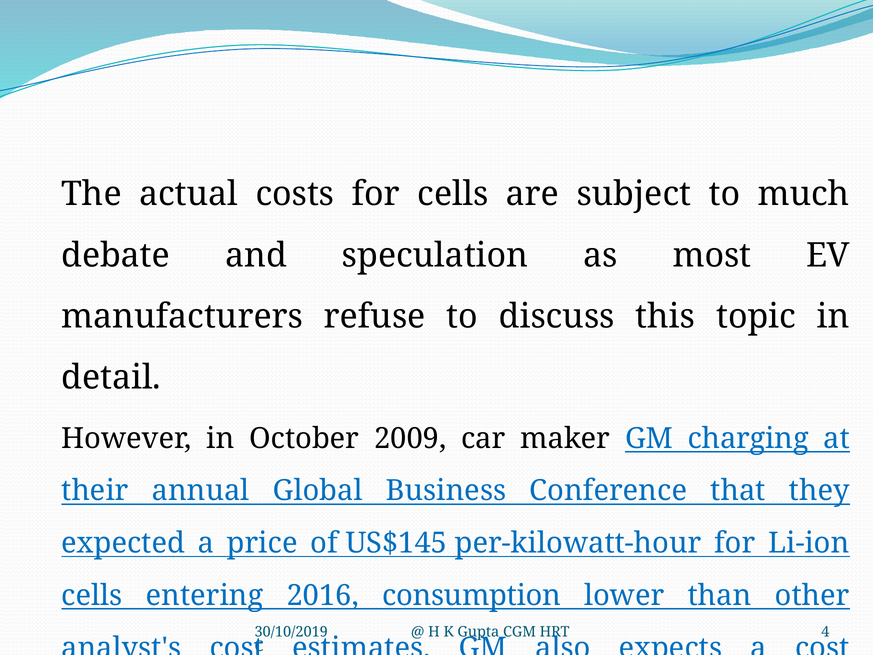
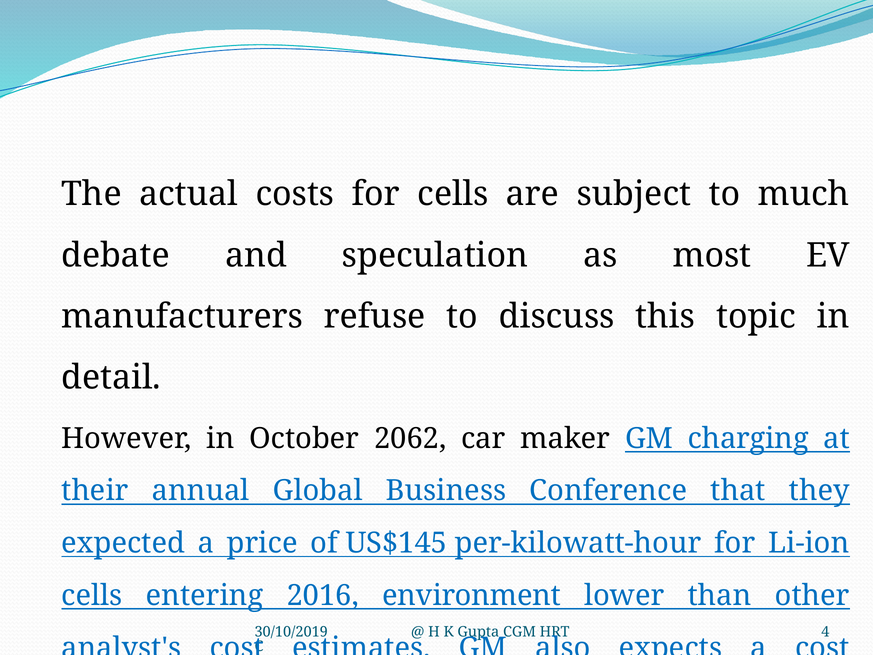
2009: 2009 -> 2062
consumption: consumption -> environment
